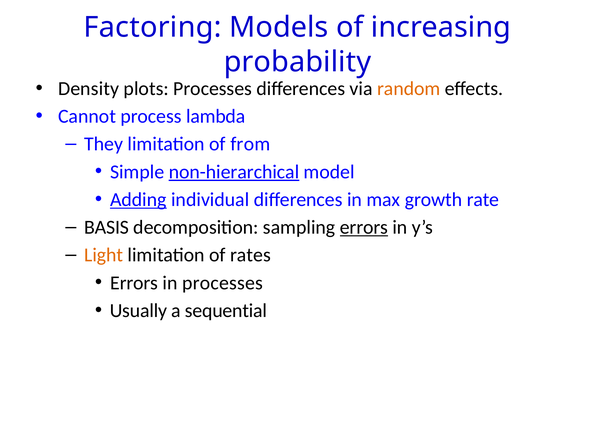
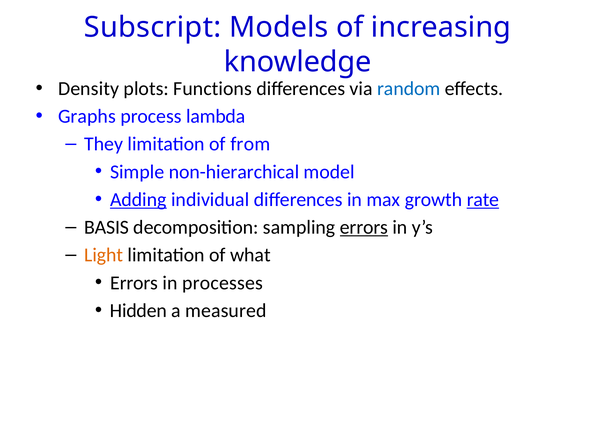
Factoring: Factoring -> Subscript
probability: probability -> knowledge
plots Processes: Processes -> Functions
random colour: orange -> blue
Cannot: Cannot -> Graphs
non-hierarchical underline: present -> none
rate underline: none -> present
rates: rates -> what
Usually: Usually -> Hidden
sequential: sequential -> measured
